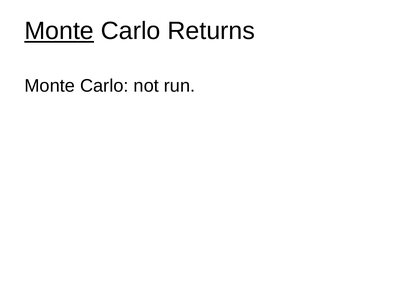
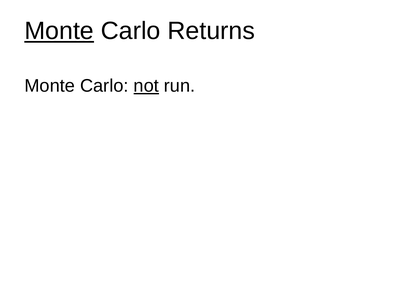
not underline: none -> present
